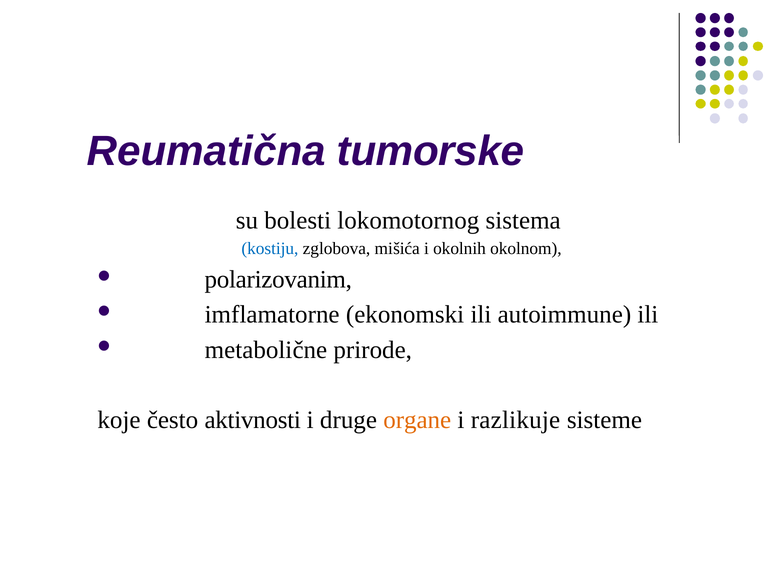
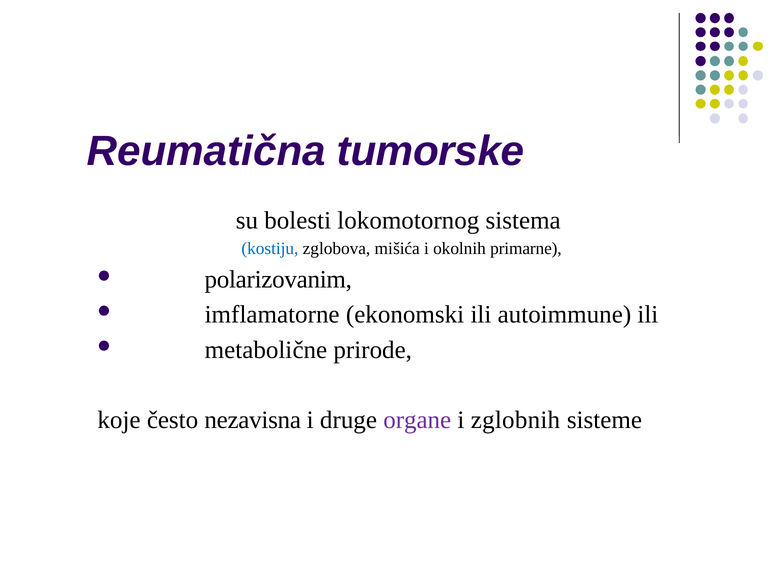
okolnom: okolnom -> primarne
aktivnosti: aktivnosti -> nezavisna
organe colour: orange -> purple
razlikuje: razlikuje -> zglobnih
